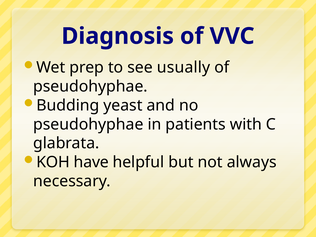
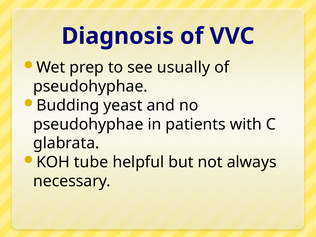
have: have -> tube
